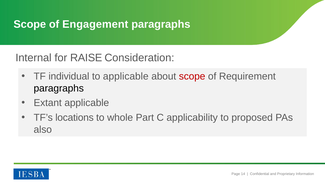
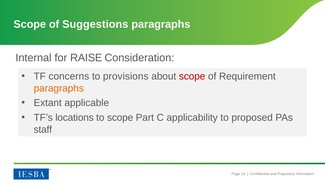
Engagement: Engagement -> Suggestions
individual: individual -> concerns
to applicable: applicable -> provisions
paragraphs at (59, 88) colour: black -> orange
to whole: whole -> scope
also: also -> staff
